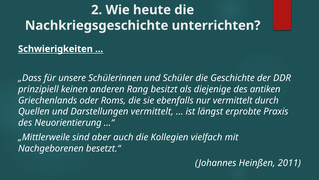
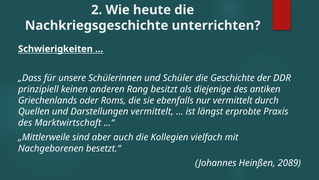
Neuorientierung: Neuorientierung -> Marktwirtschaft
2011: 2011 -> 2089
